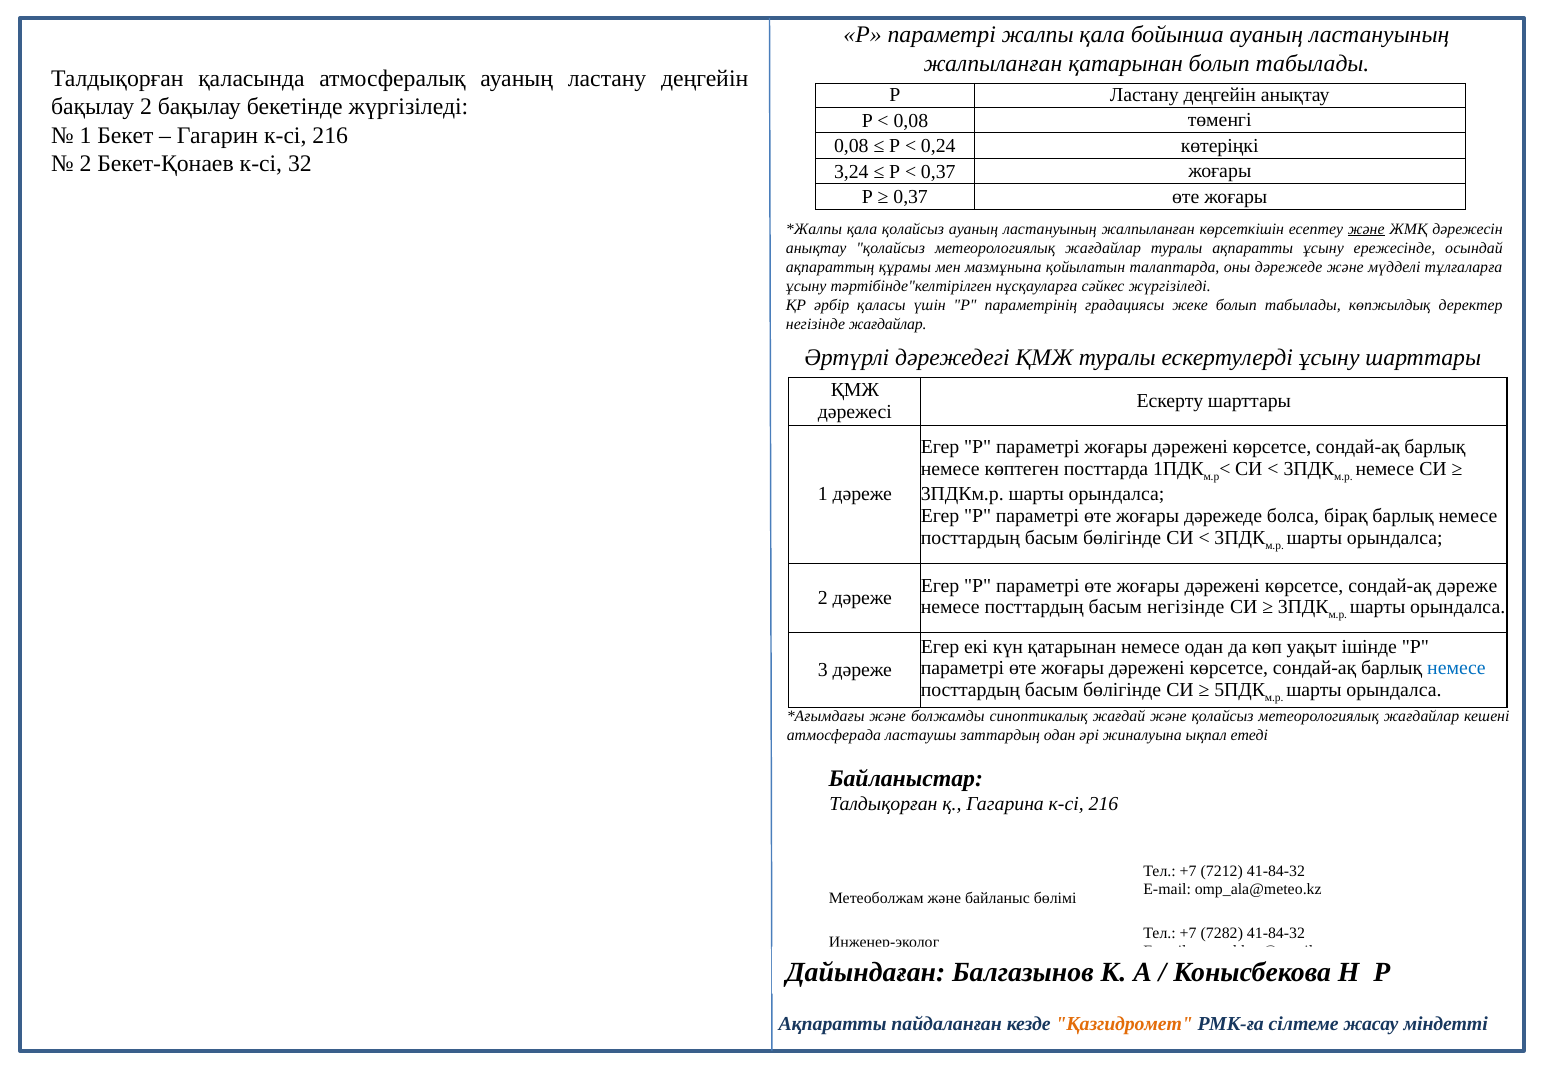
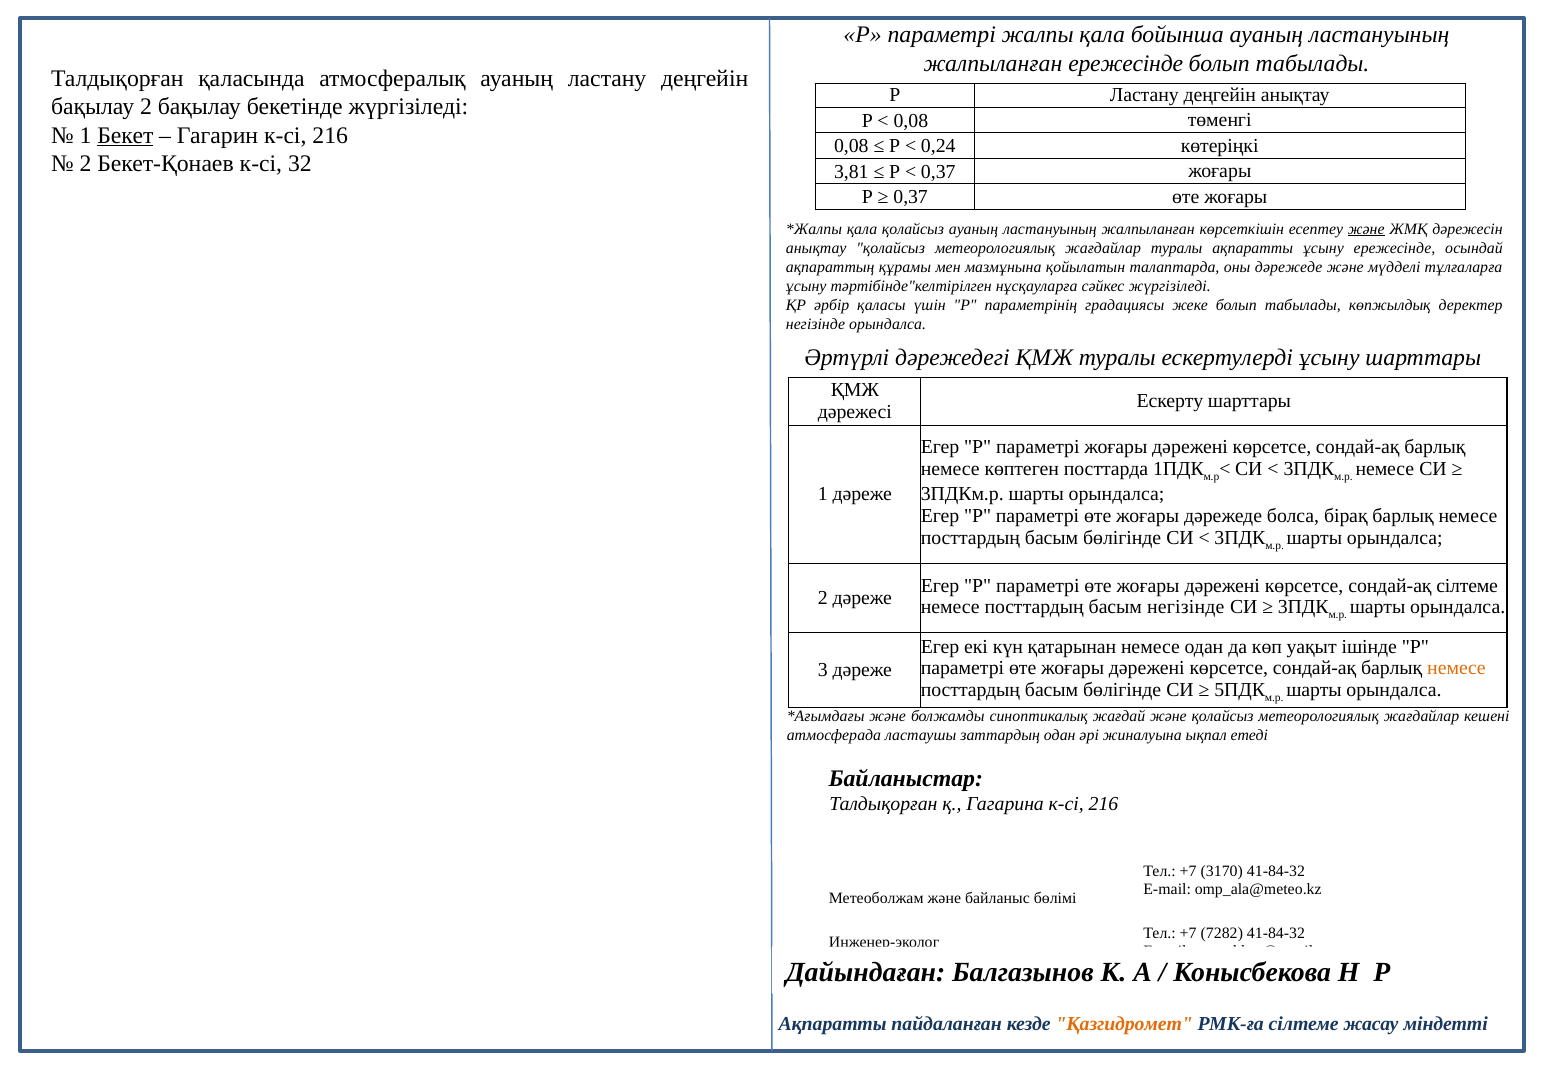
жалпыланған қатарынан: қатарынан -> ережесінде
Бекет underline: none -> present
3,24: 3,24 -> 3,81
негізінде жағдайлар: жағдайлар -> орындалса
сондай-ақ дәреже: дәреже -> сілтеме
немесе at (1456, 668) colour: blue -> orange
7212: 7212 -> 3170
